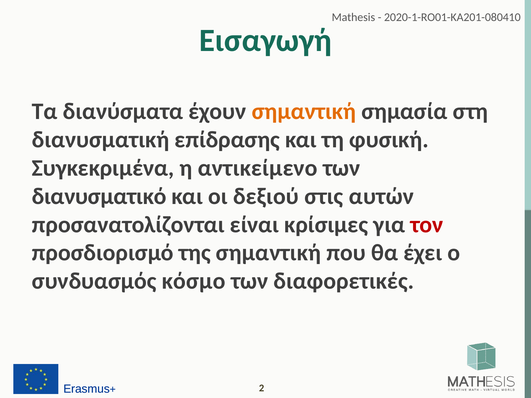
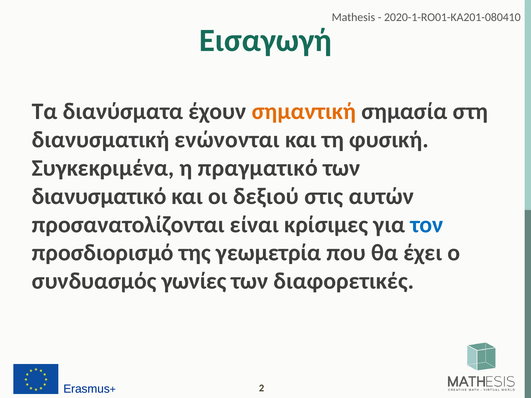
επίδρασης: επίδρασης -> ενώνονται
αντικείμενο: αντικείμενο -> πραγματικό
τον colour: red -> blue
της σημαντική: σημαντική -> γεωμετρία
κόσμο: κόσμο -> γωνίες
